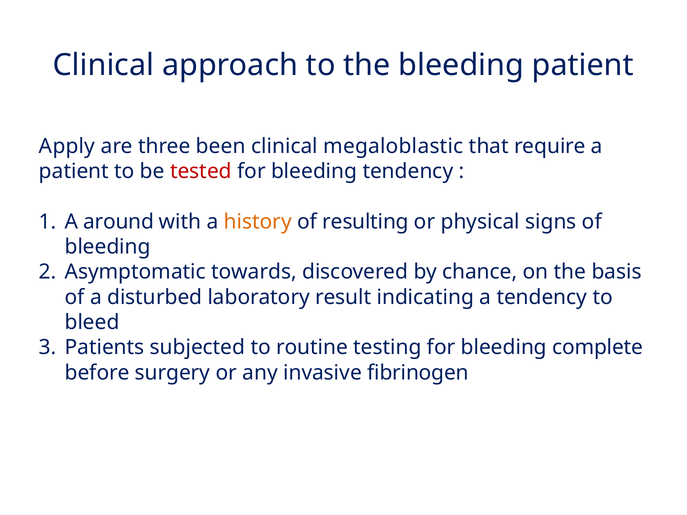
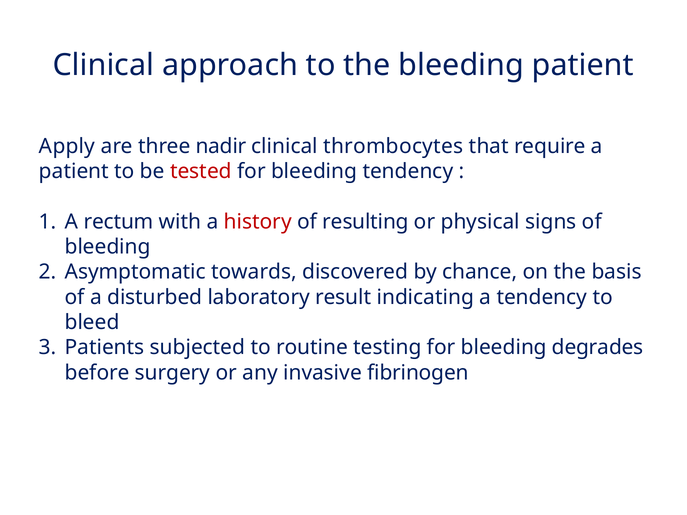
been: been -> nadir
megaloblastic: megaloblastic -> thrombocytes
around: around -> rectum
history colour: orange -> red
complete: complete -> degrades
